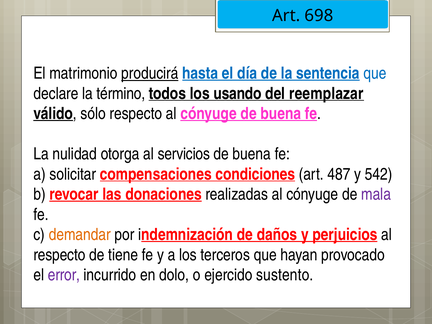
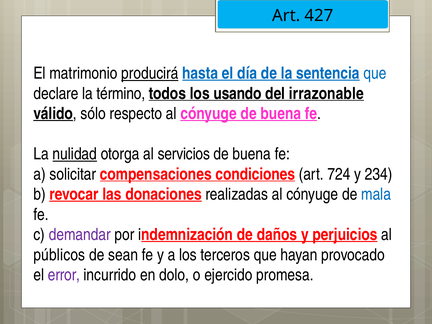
698: 698 -> 427
reemplazar: reemplazar -> irrazonable
nulidad underline: none -> present
487: 487 -> 724
542: 542 -> 234
mala colour: purple -> blue
demandar colour: orange -> purple
respecto at (59, 255): respecto -> públicos
tiene: tiene -> sean
sustento: sustento -> promesa
